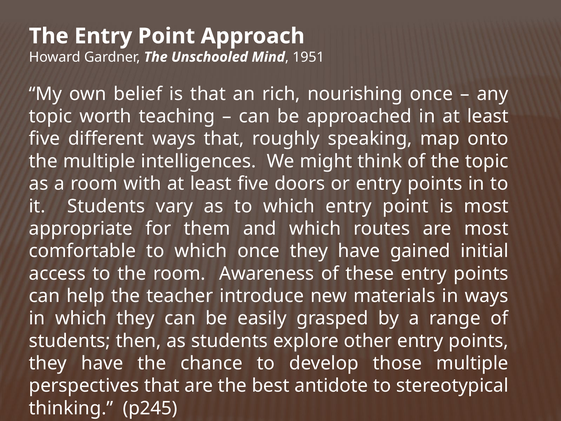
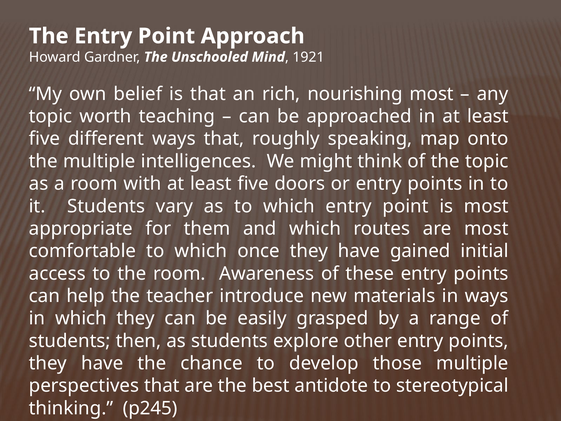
1951: 1951 -> 1921
nourishing once: once -> most
